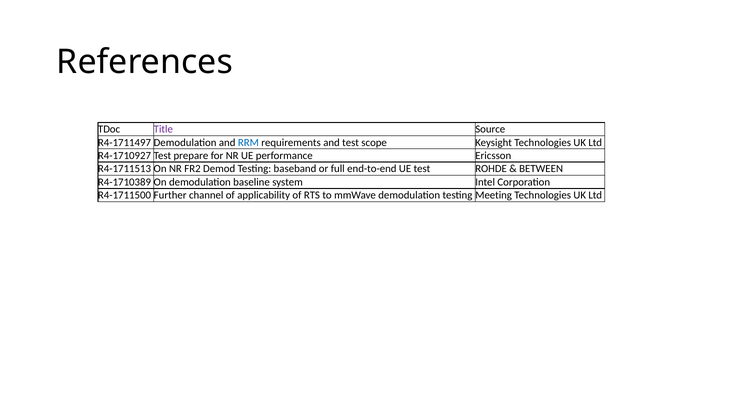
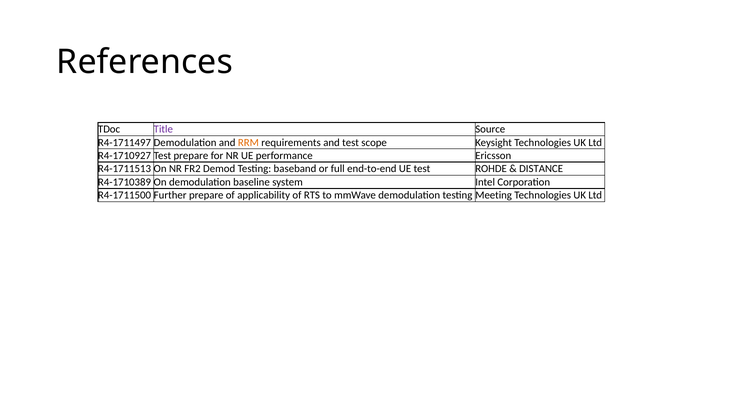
RRM colour: blue -> orange
BETWEEN: BETWEEN -> DISTANCE
channel at (206, 195): channel -> prepare
